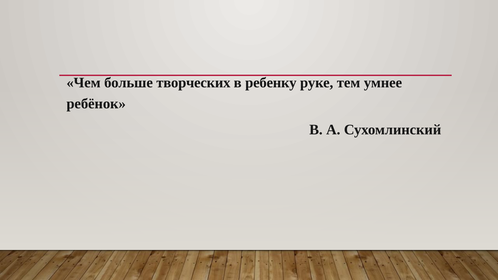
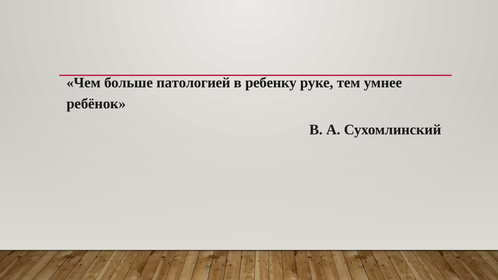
творческих: творческих -> патологией
